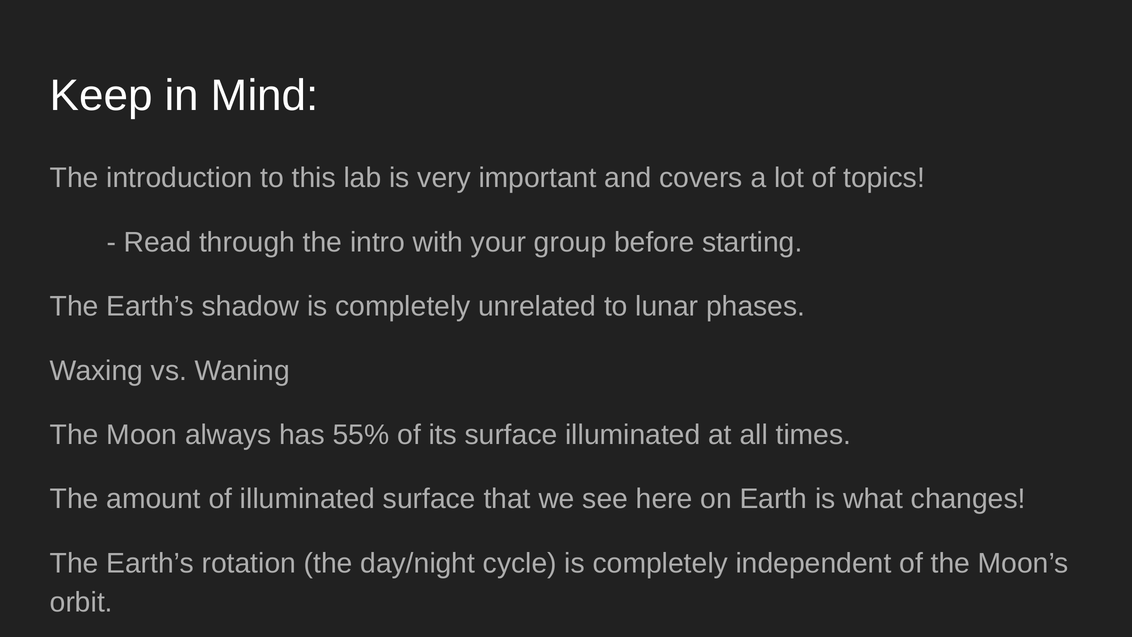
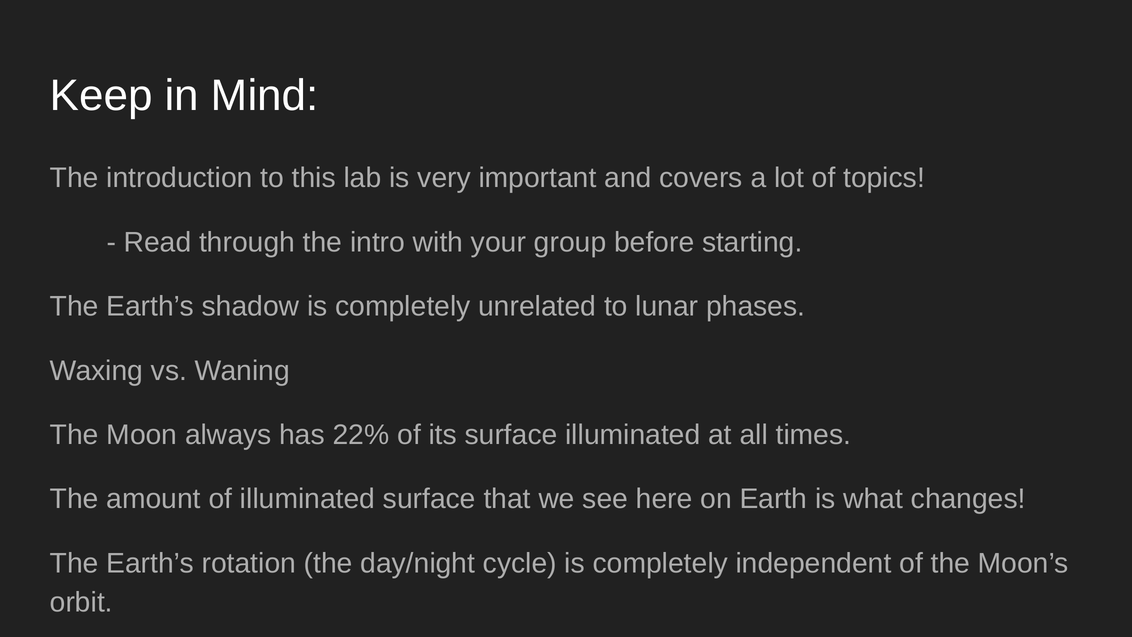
55%: 55% -> 22%
